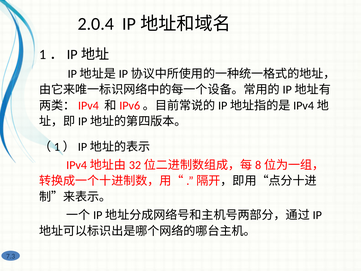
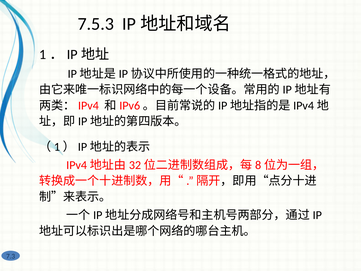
2.0.4: 2.0.4 -> 7.5.3
